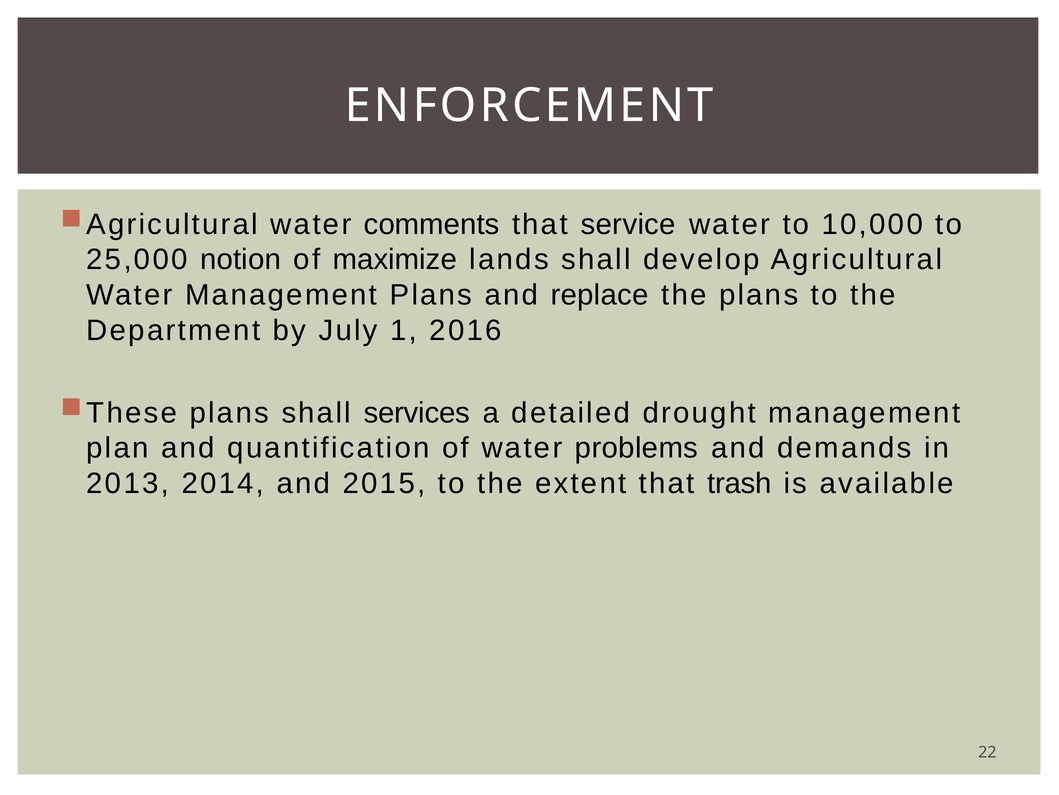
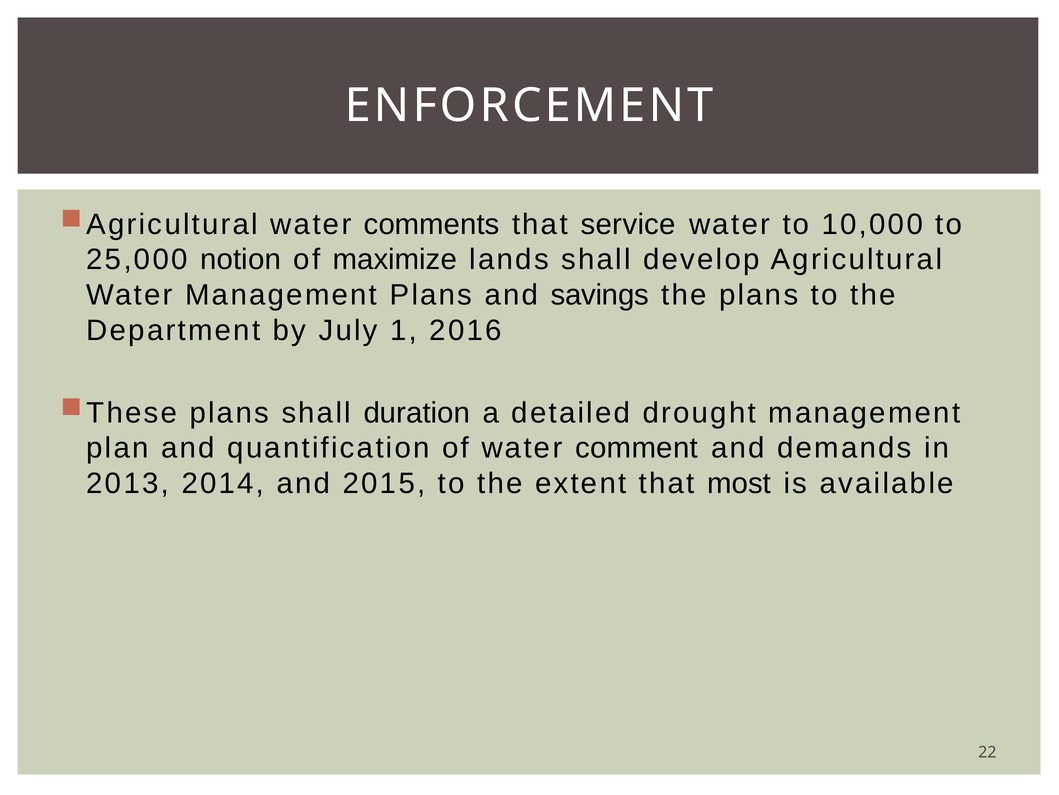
replace: replace -> savings
services: services -> duration
problems: problems -> comment
trash: trash -> most
